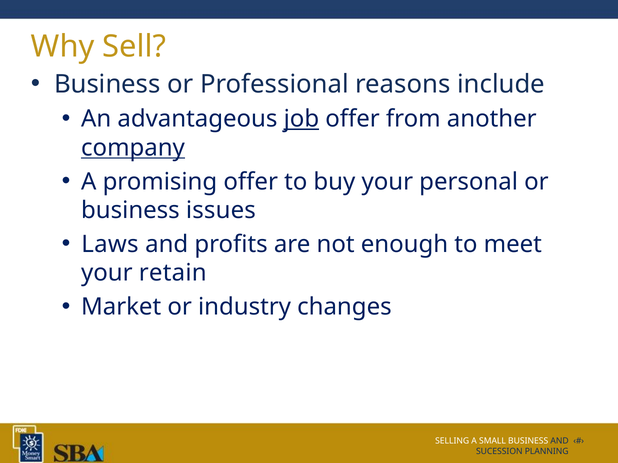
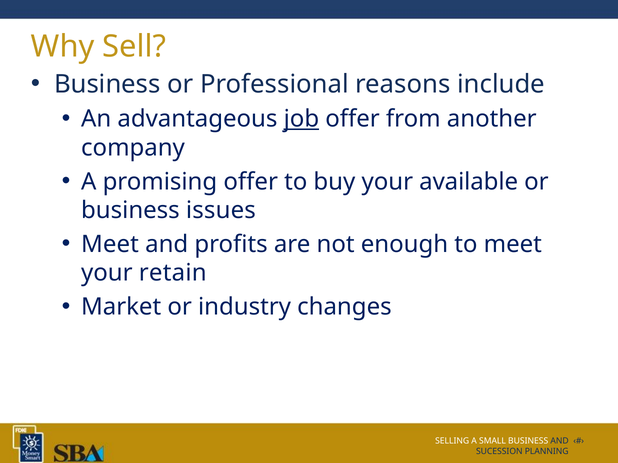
company underline: present -> none
personal: personal -> available
Laws at (110, 245): Laws -> Meet
